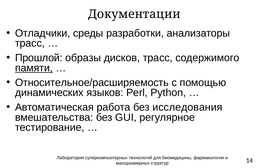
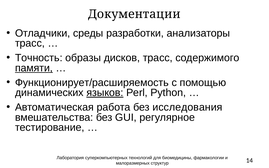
Прошлой: Прошлой -> Точность
Относительное/расширяемость: Относительное/расширяемость -> Функционирует/расширяемость
языков underline: none -> present
